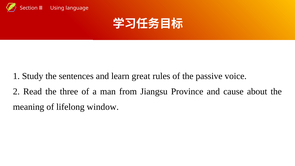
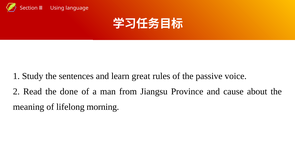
three: three -> done
window: window -> morning
